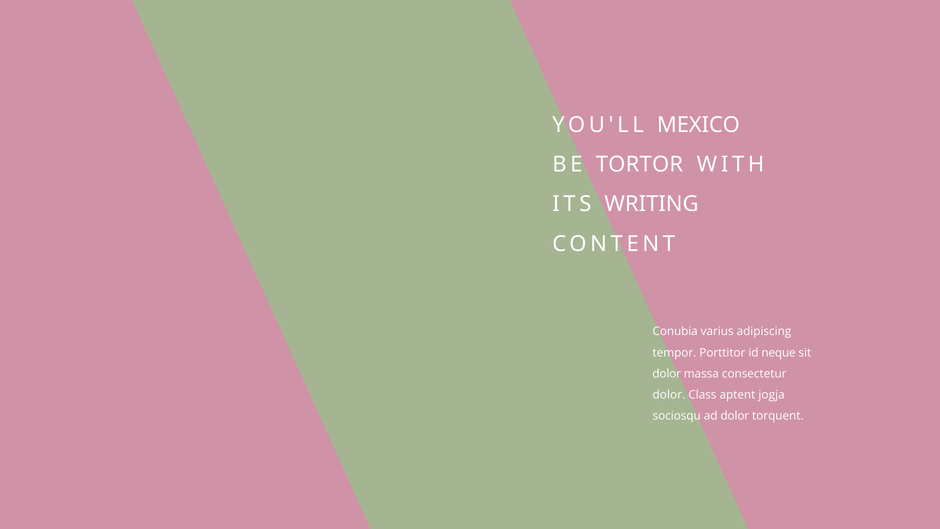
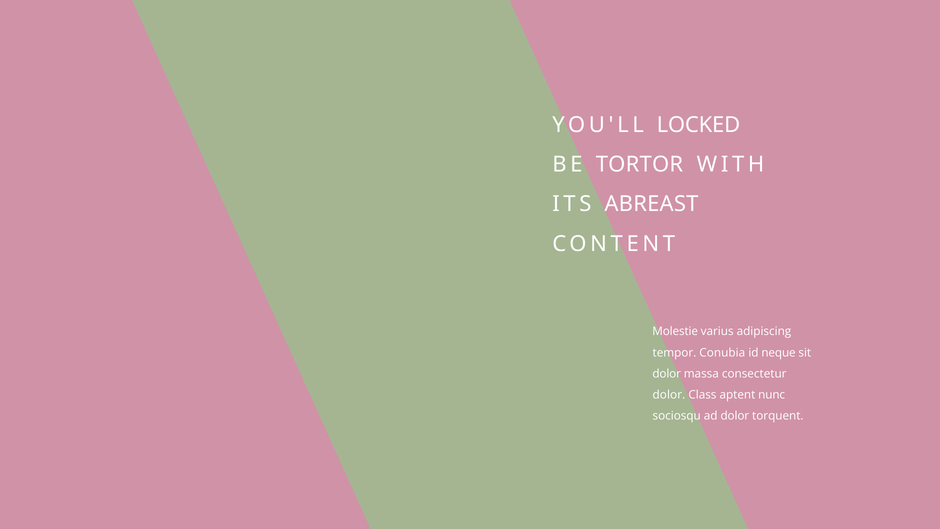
MEXICO: MEXICO -> LOCKED
WRITING: WRITING -> ABREAST
Conubia: Conubia -> Molestie
Porttitor: Porttitor -> Conubia
jogja: jogja -> nunc
